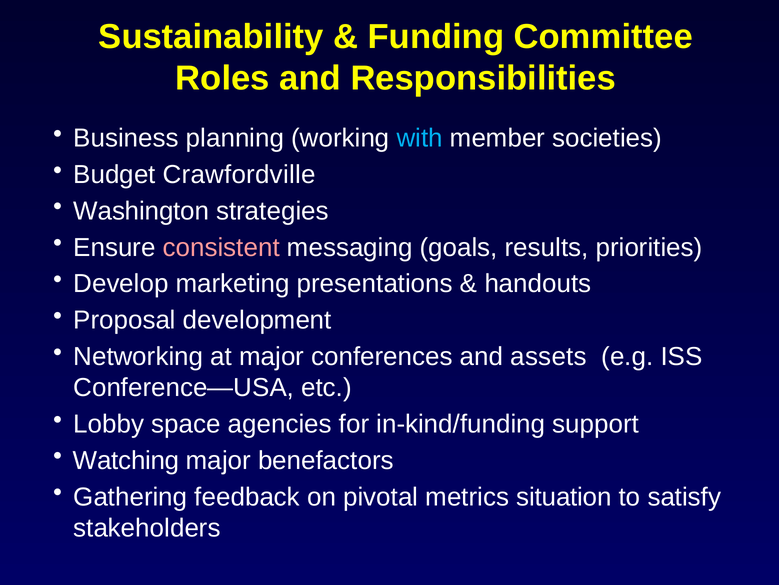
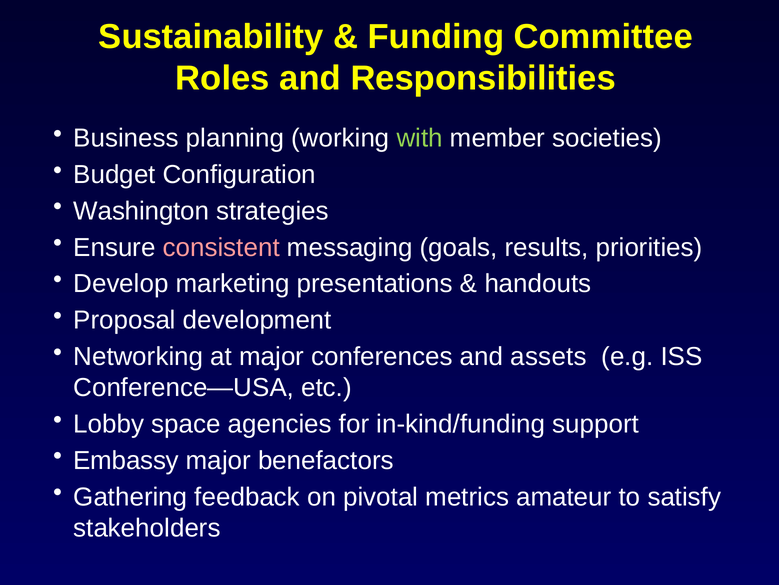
with colour: light blue -> light green
Crawfordville: Crawfordville -> Configuration
Watching: Watching -> Embassy
situation: situation -> amateur
